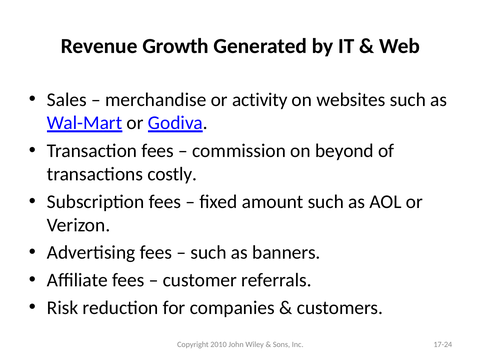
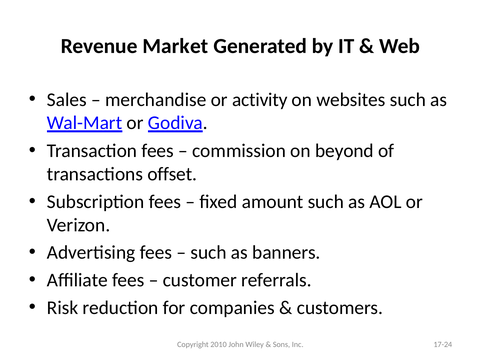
Growth: Growth -> Market
costly: costly -> offset
